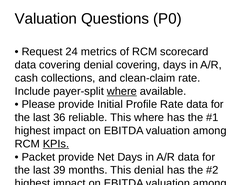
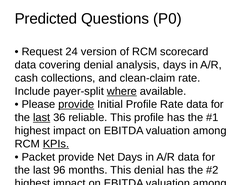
Valuation at (46, 19): Valuation -> Predicted
metrics: metrics -> version
denial covering: covering -> analysis
provide at (76, 105) underline: none -> present
last at (42, 118) underline: none -> present
This where: where -> profile
39: 39 -> 96
